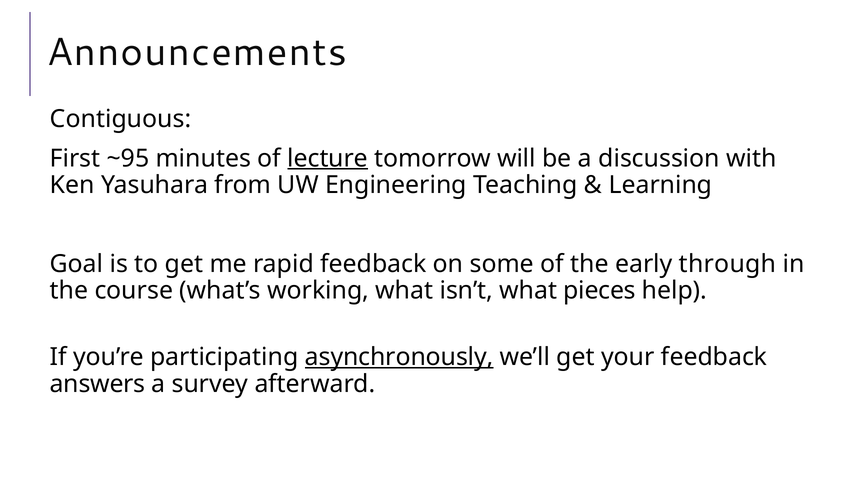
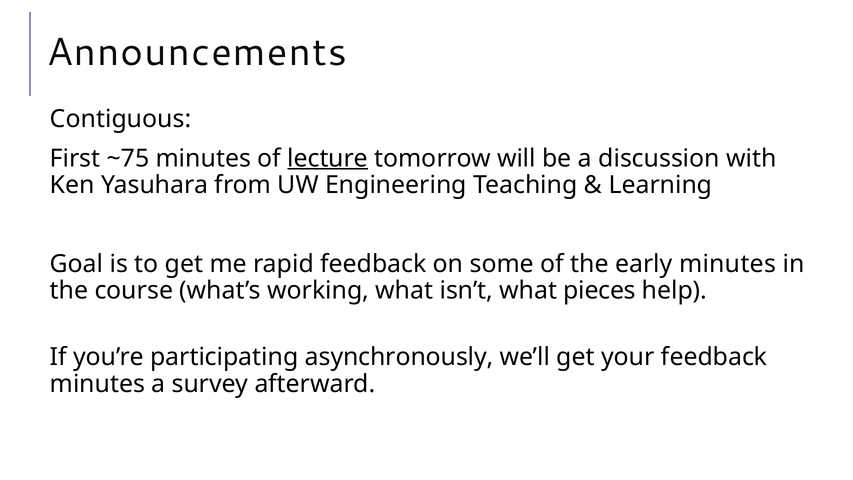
~95: ~95 -> ~75
early through: through -> minutes
asynchronously underline: present -> none
answers at (97, 384): answers -> minutes
